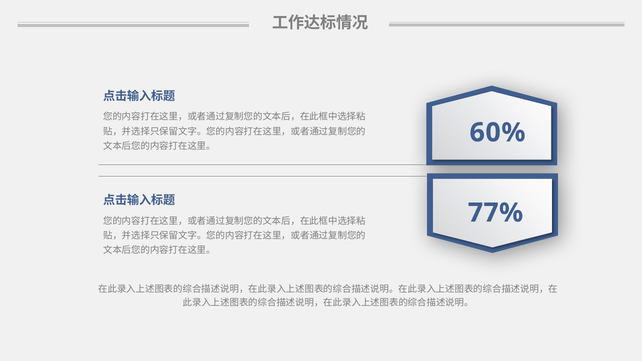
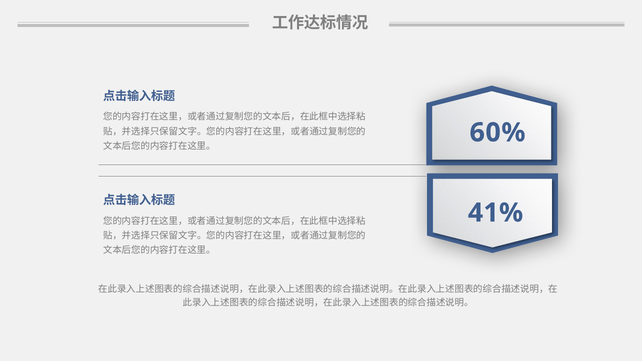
77%: 77% -> 41%
